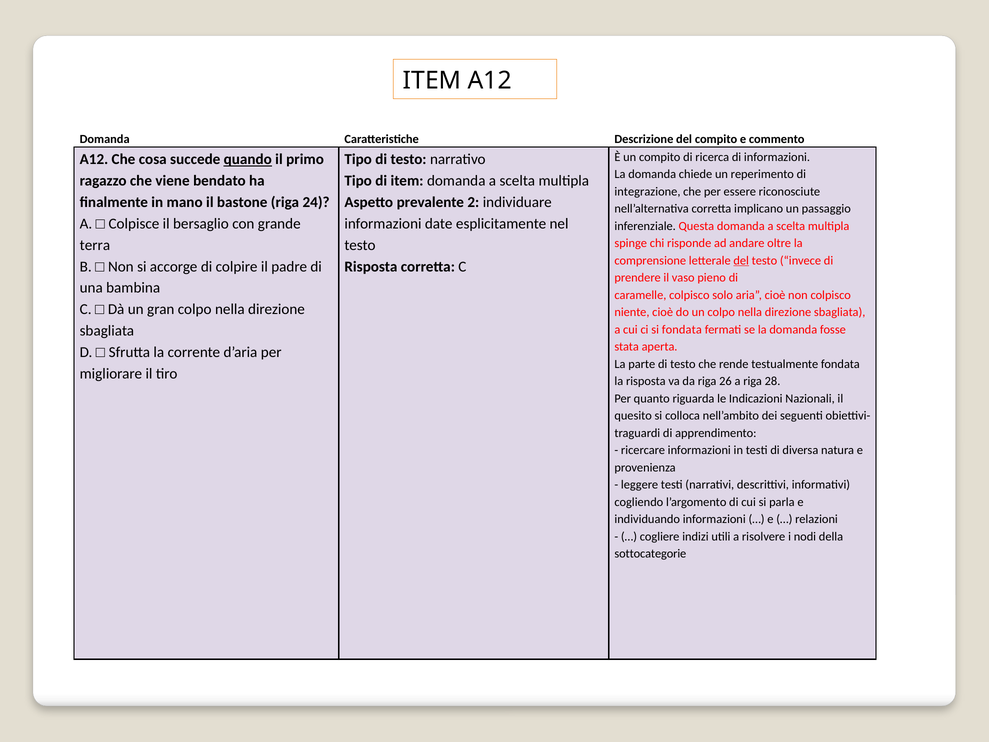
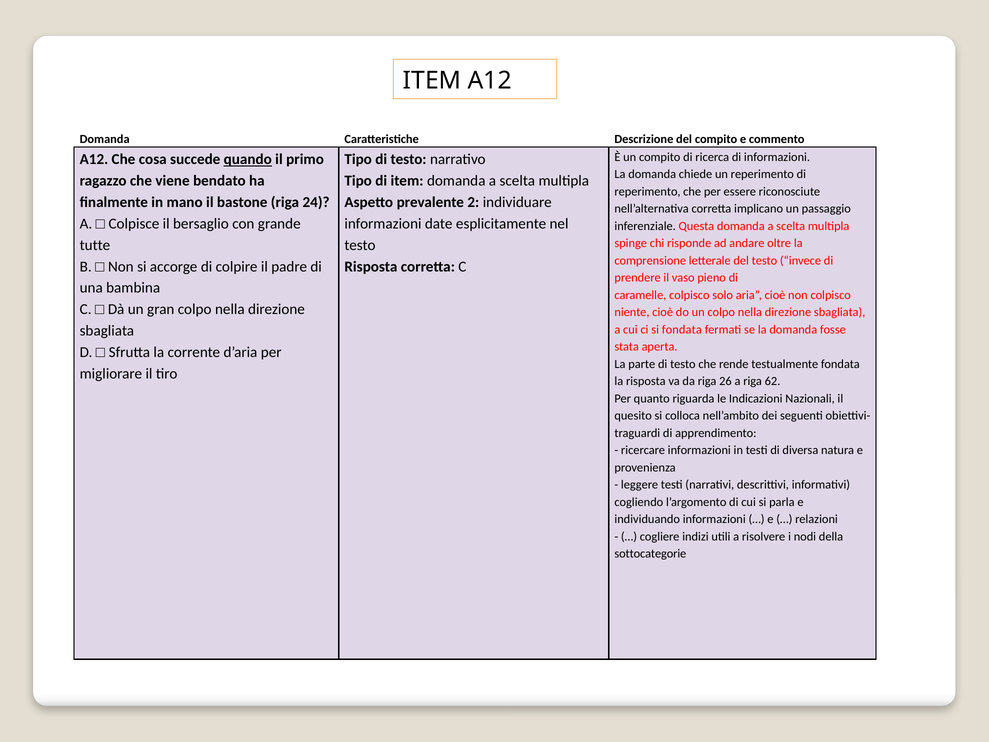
integrazione at (647, 191): integrazione -> reperimento
terra: terra -> tutte
del at (741, 260) underline: present -> none
28: 28 -> 62
